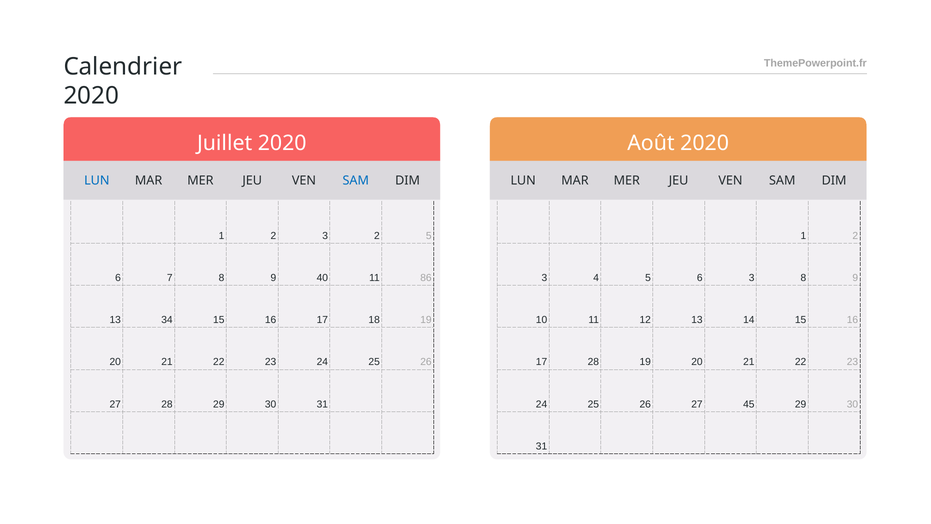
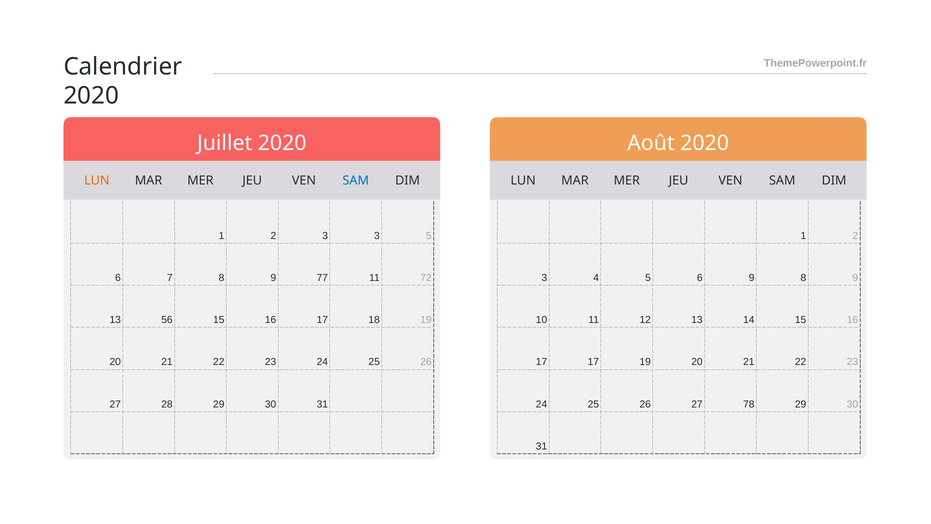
LUN at (97, 181) colour: blue -> orange
3 2: 2 -> 3
40: 40 -> 77
86: 86 -> 72
6 3: 3 -> 9
34: 34 -> 56
17 28: 28 -> 17
45: 45 -> 78
